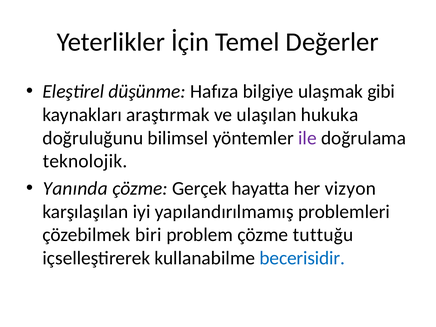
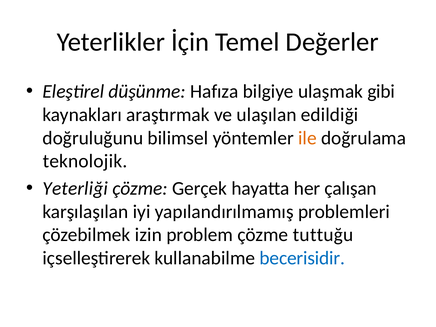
hukuka: hukuka -> edildiği
ile colour: purple -> orange
Yanında: Yanında -> Yeterliği
vizyon: vizyon -> çalışan
biri: biri -> izin
